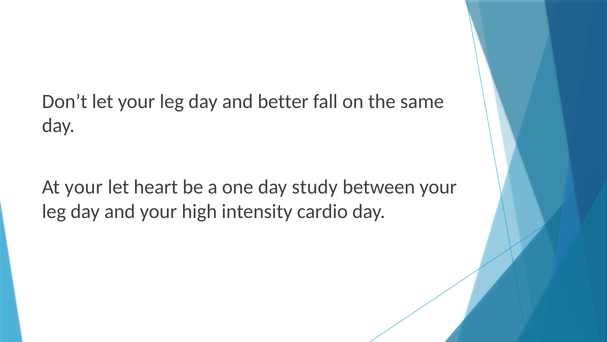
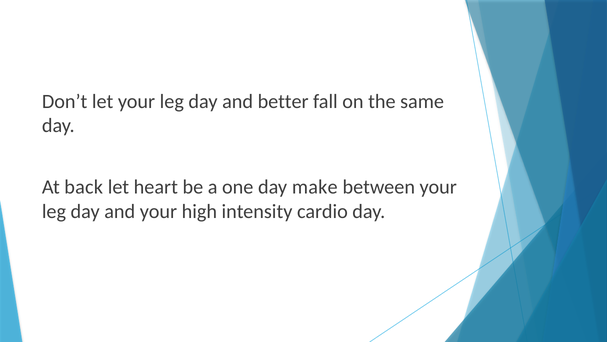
At your: your -> back
study: study -> make
